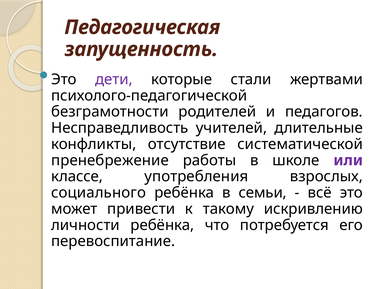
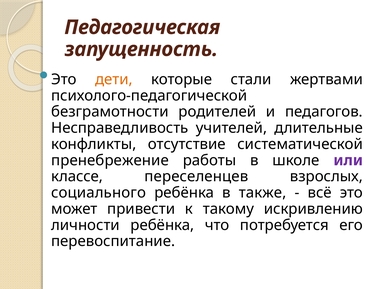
дети colour: purple -> orange
употребления: употребления -> переселенцев
семьи: семьи -> также
